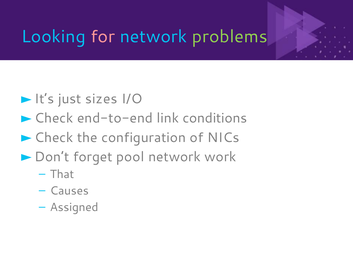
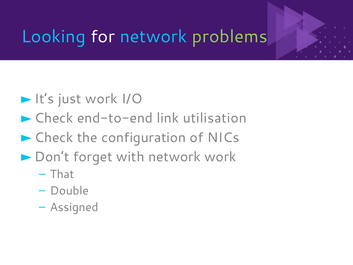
for colour: pink -> white
just sizes: sizes -> work
conditions: conditions -> utilisation
pool: pool -> with
Causes: Causes -> Double
